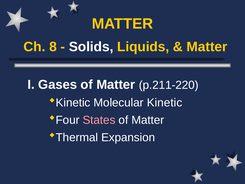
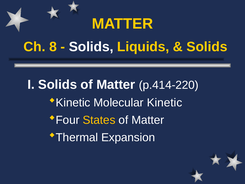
Matter at (207, 47): Matter -> Solids
I Gases: Gases -> Solids
p.211-220: p.211-220 -> p.414-220
States colour: pink -> yellow
